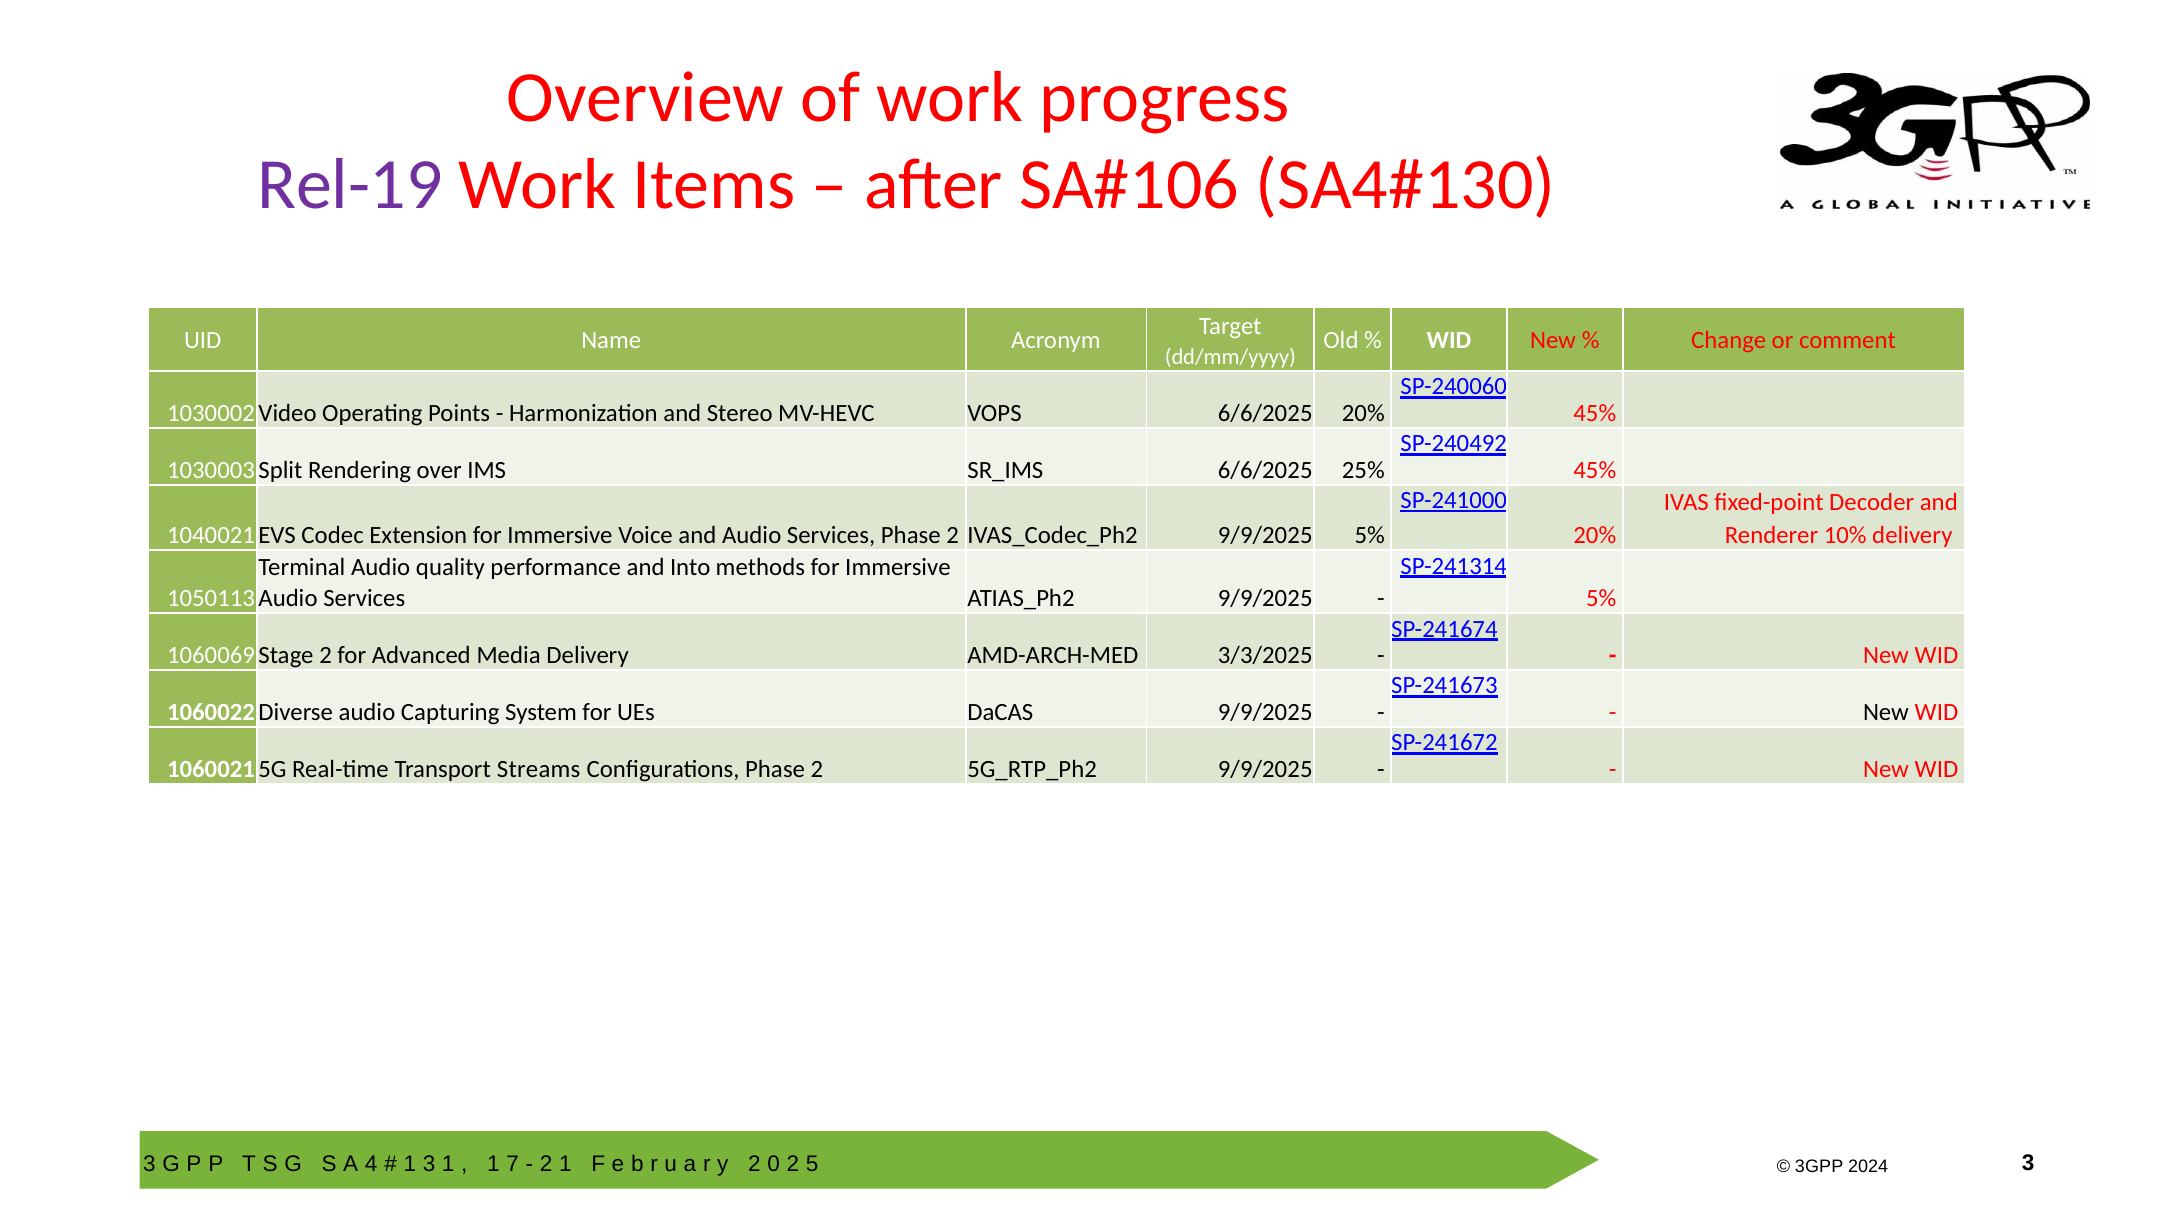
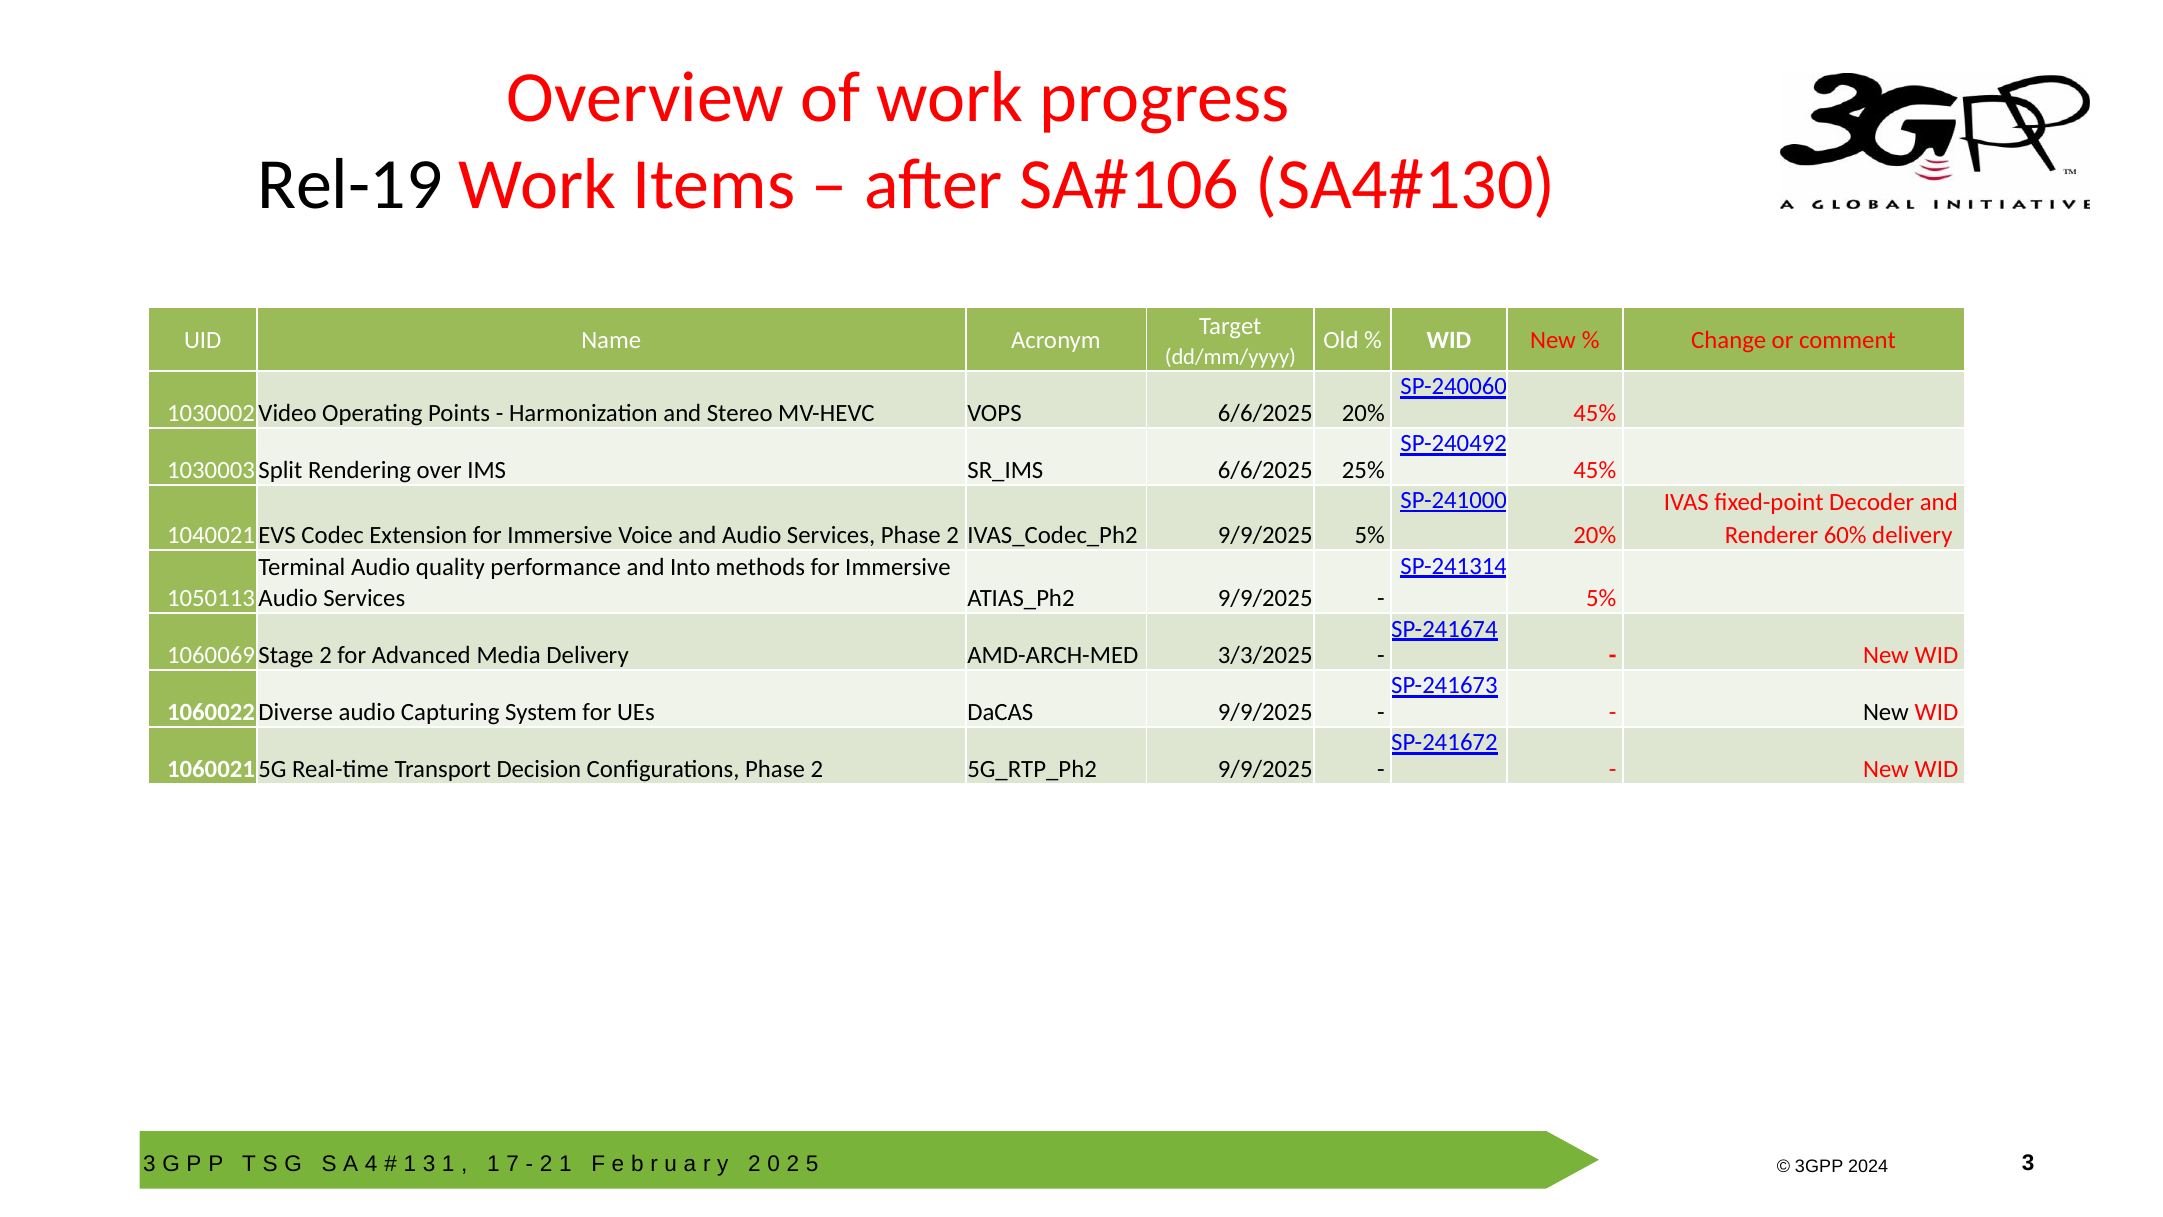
Rel-19 colour: purple -> black
10%: 10% -> 60%
Streams: Streams -> Decision
